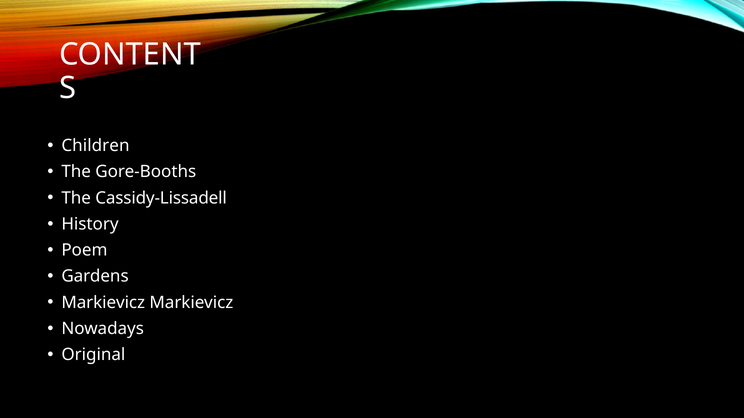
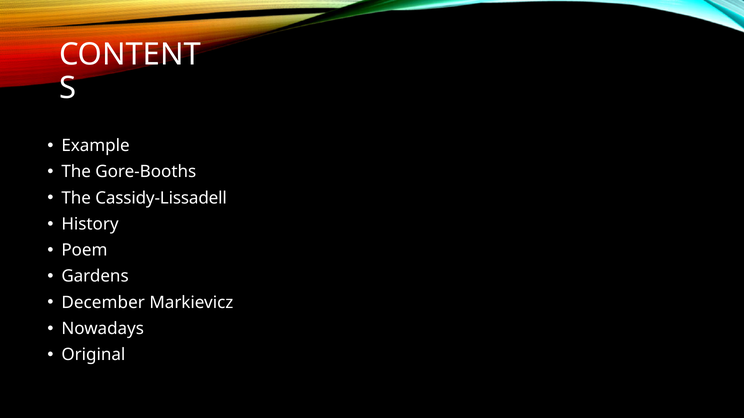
Children: Children -> Example
Markievicz at (103, 303): Markievicz -> December
